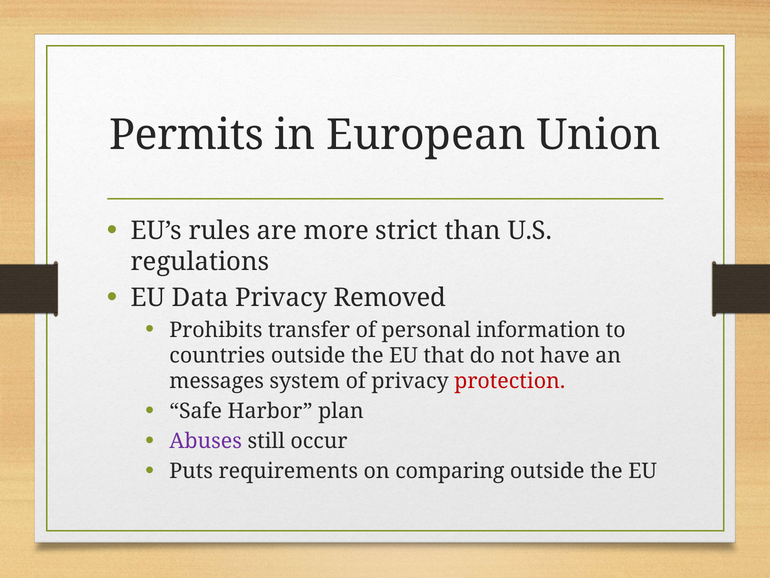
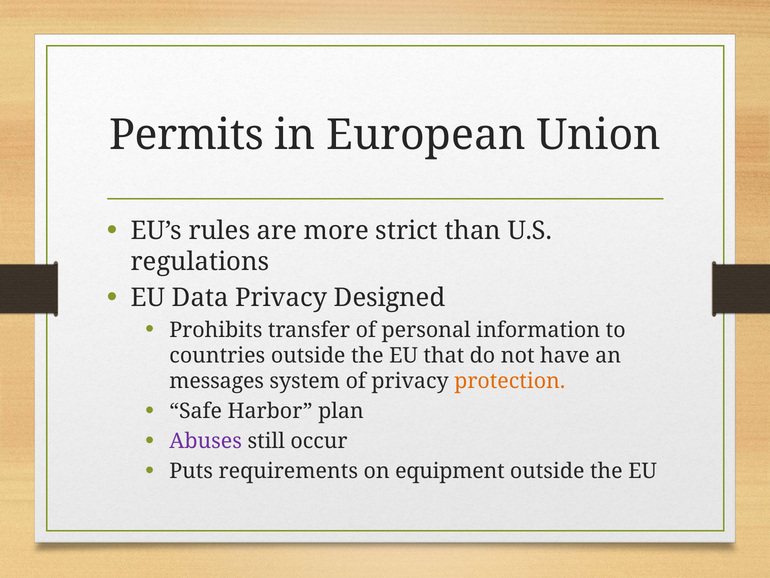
Removed: Removed -> Designed
protection colour: red -> orange
comparing: comparing -> equipment
